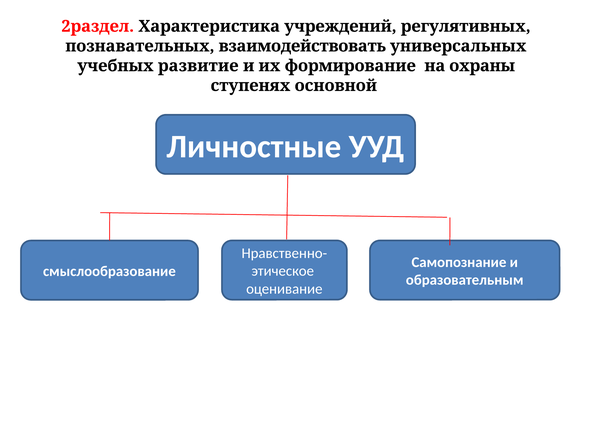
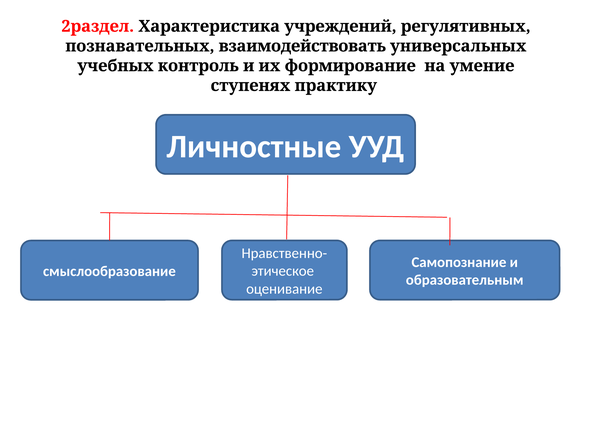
развитие: развитие -> контроль
охраны: охраны -> умение
основной: основной -> практику
